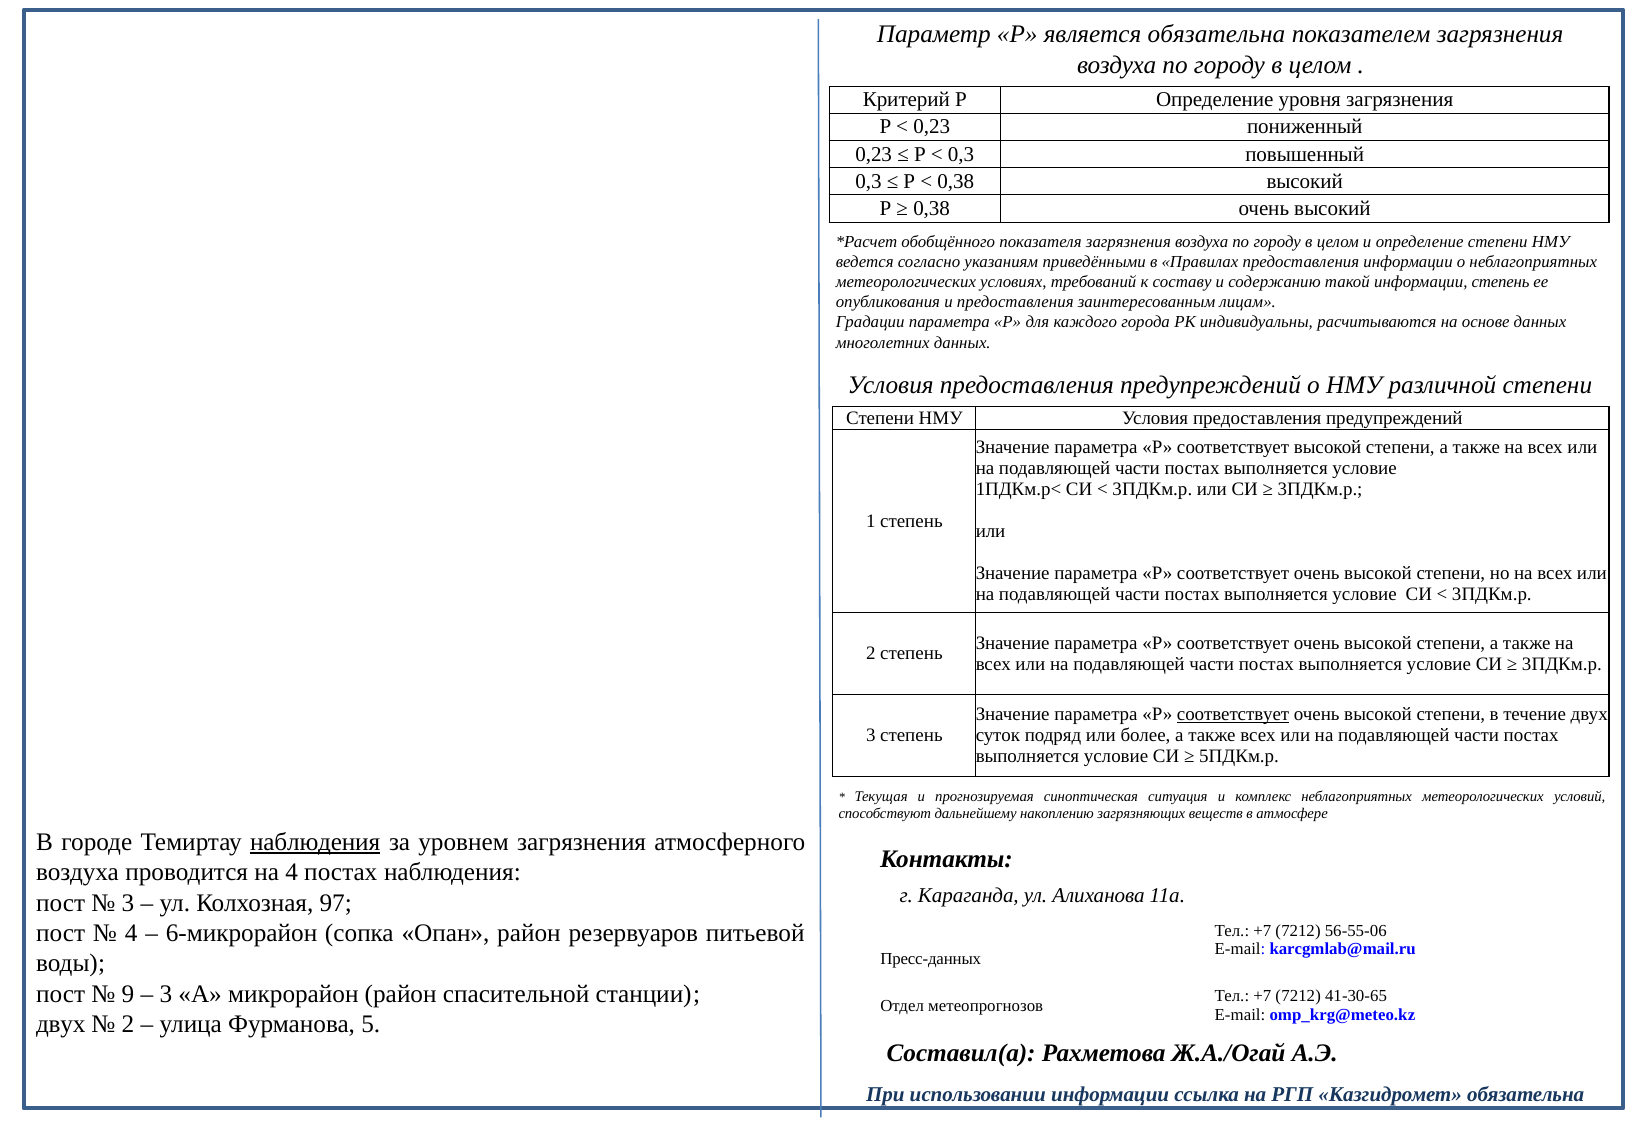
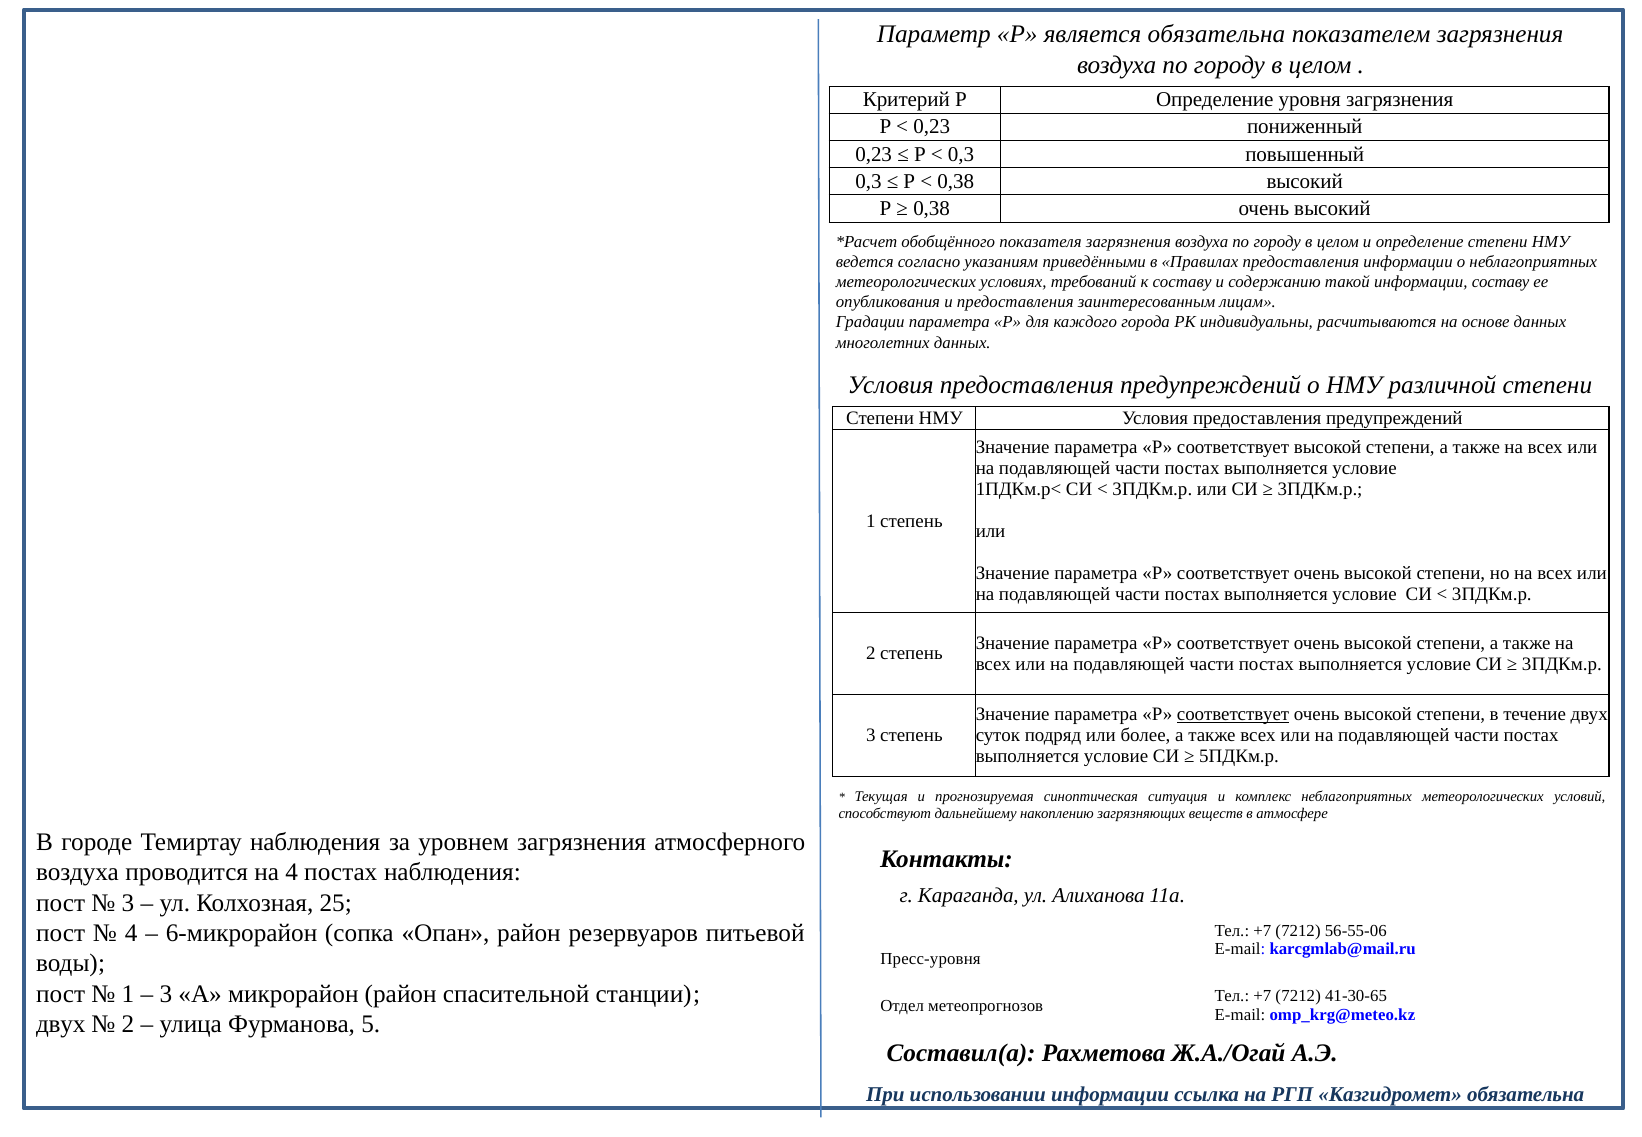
информации степень: степень -> составу
наблюдения at (315, 842) underline: present -> none
97: 97 -> 25
Пресс-данных: Пресс-данных -> Пресс-уровня
9 at (128, 994): 9 -> 1
